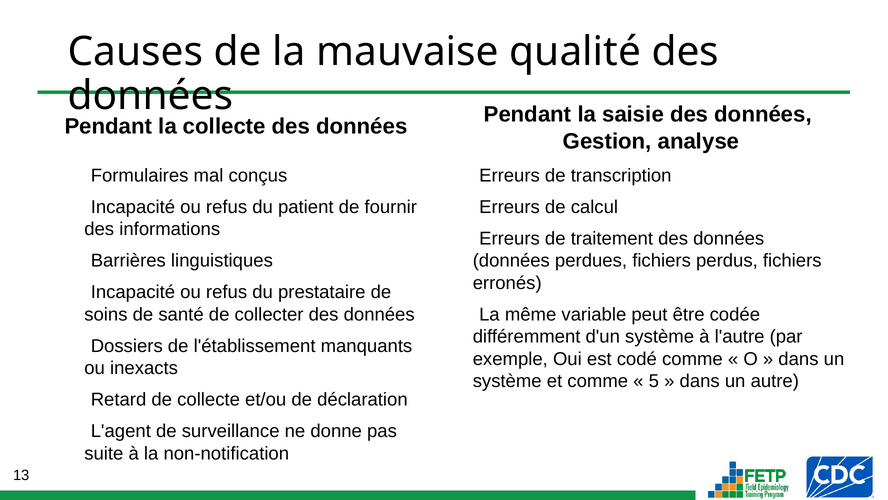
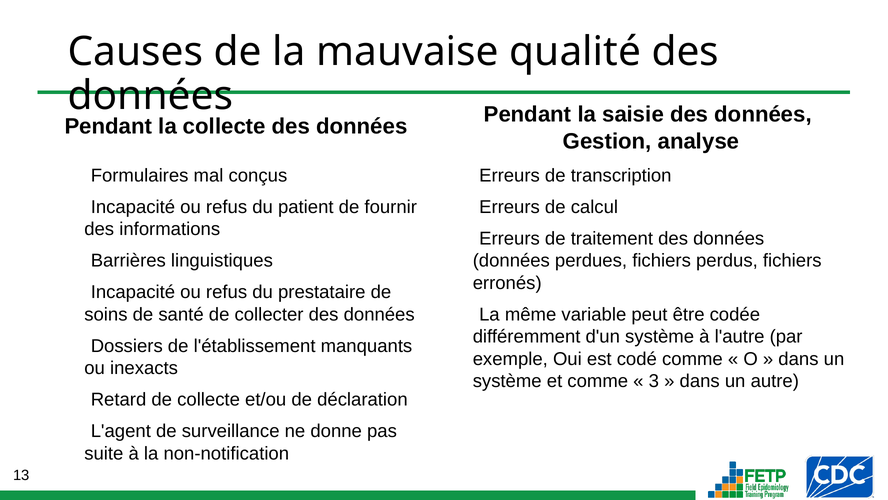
5: 5 -> 3
